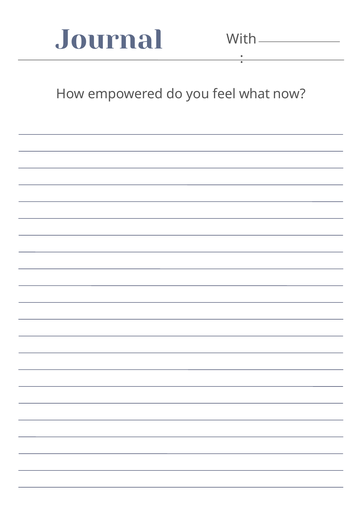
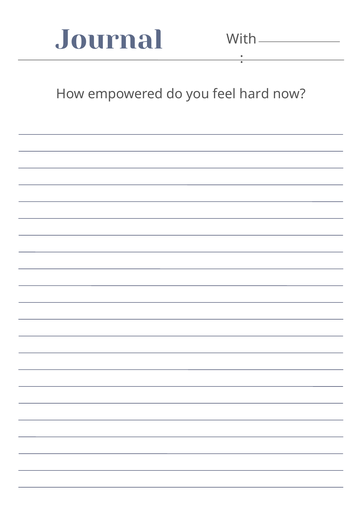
what: what -> hard
